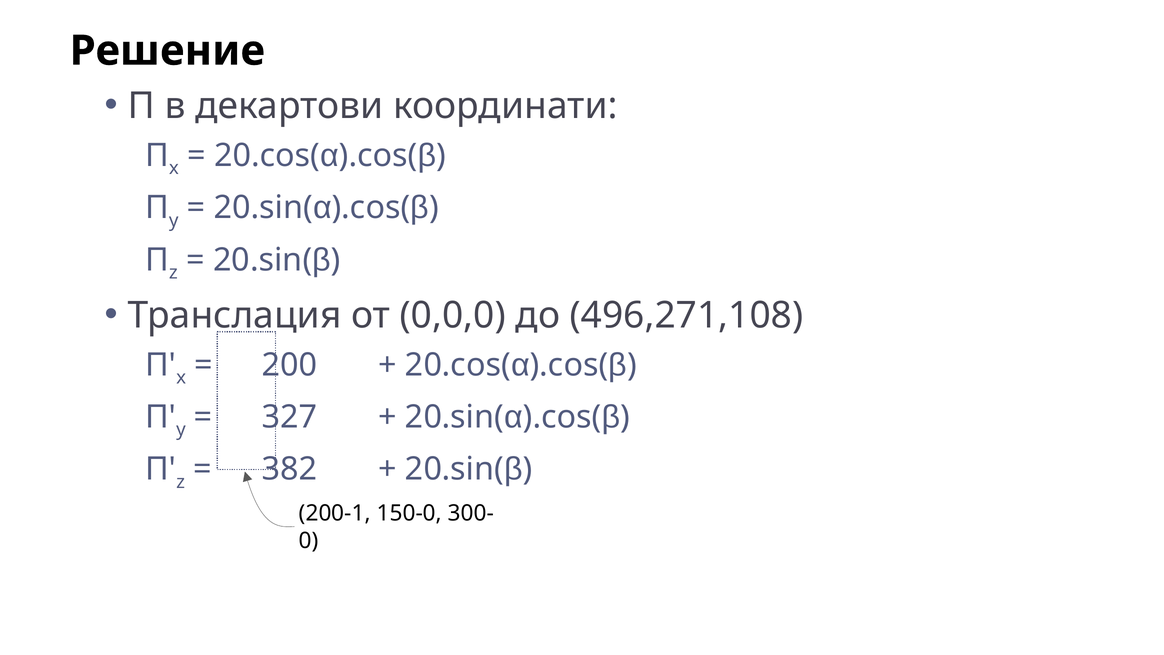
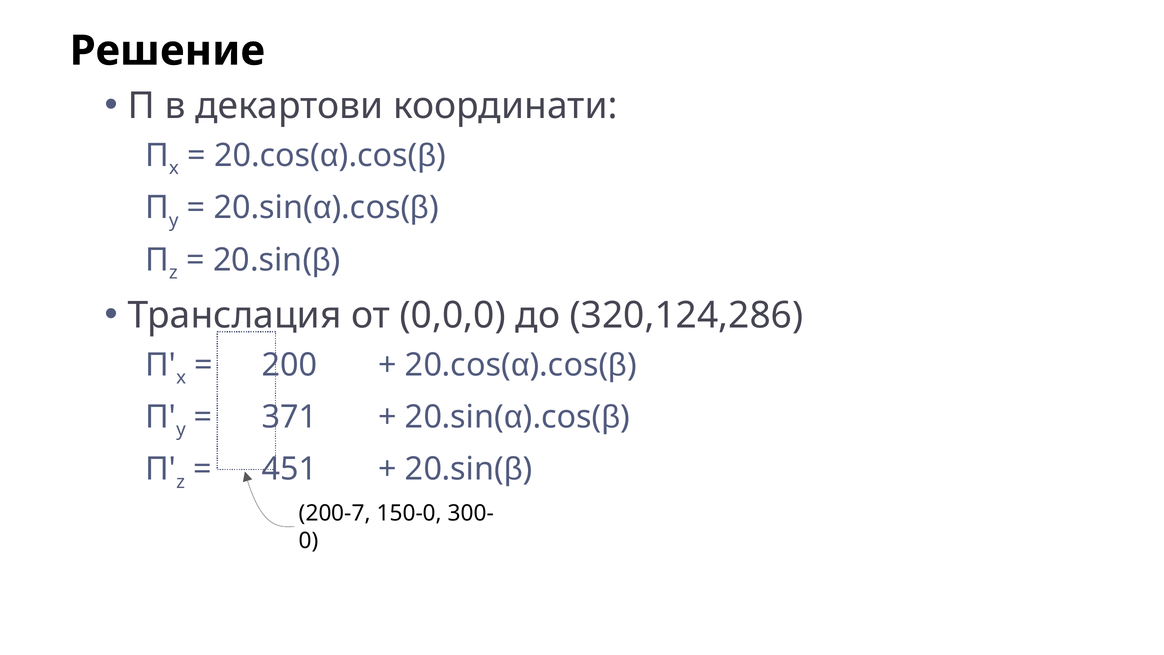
496,271,108: 496,271,108 -> 320,124,286
327: 327 -> 371
382: 382 -> 451
200-1: 200-1 -> 200-7
